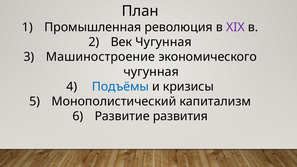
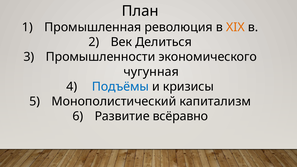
XIX colour: purple -> orange
Век Чугунная: Чугунная -> Делиться
Машиностроение: Машиностроение -> Промышленности
развития: развития -> всёравно
